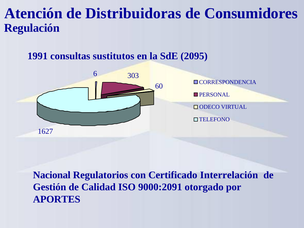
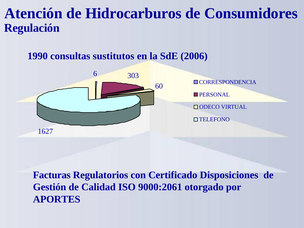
Distribuidoras: Distribuidoras -> Hidrocarburos
1991: 1991 -> 1990
2095: 2095 -> 2006
Nacional: Nacional -> Facturas
Interrelación: Interrelación -> Disposiciones
9000:2091: 9000:2091 -> 9000:2061
